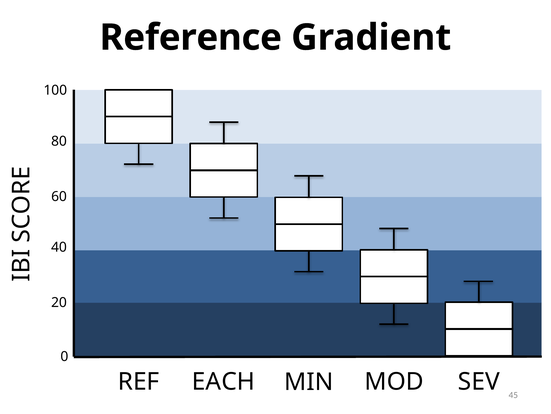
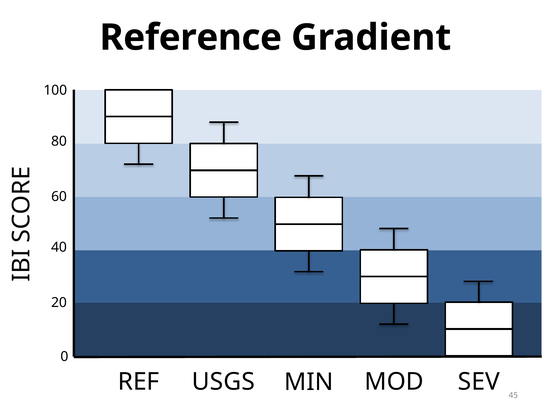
EACH: EACH -> USGS
